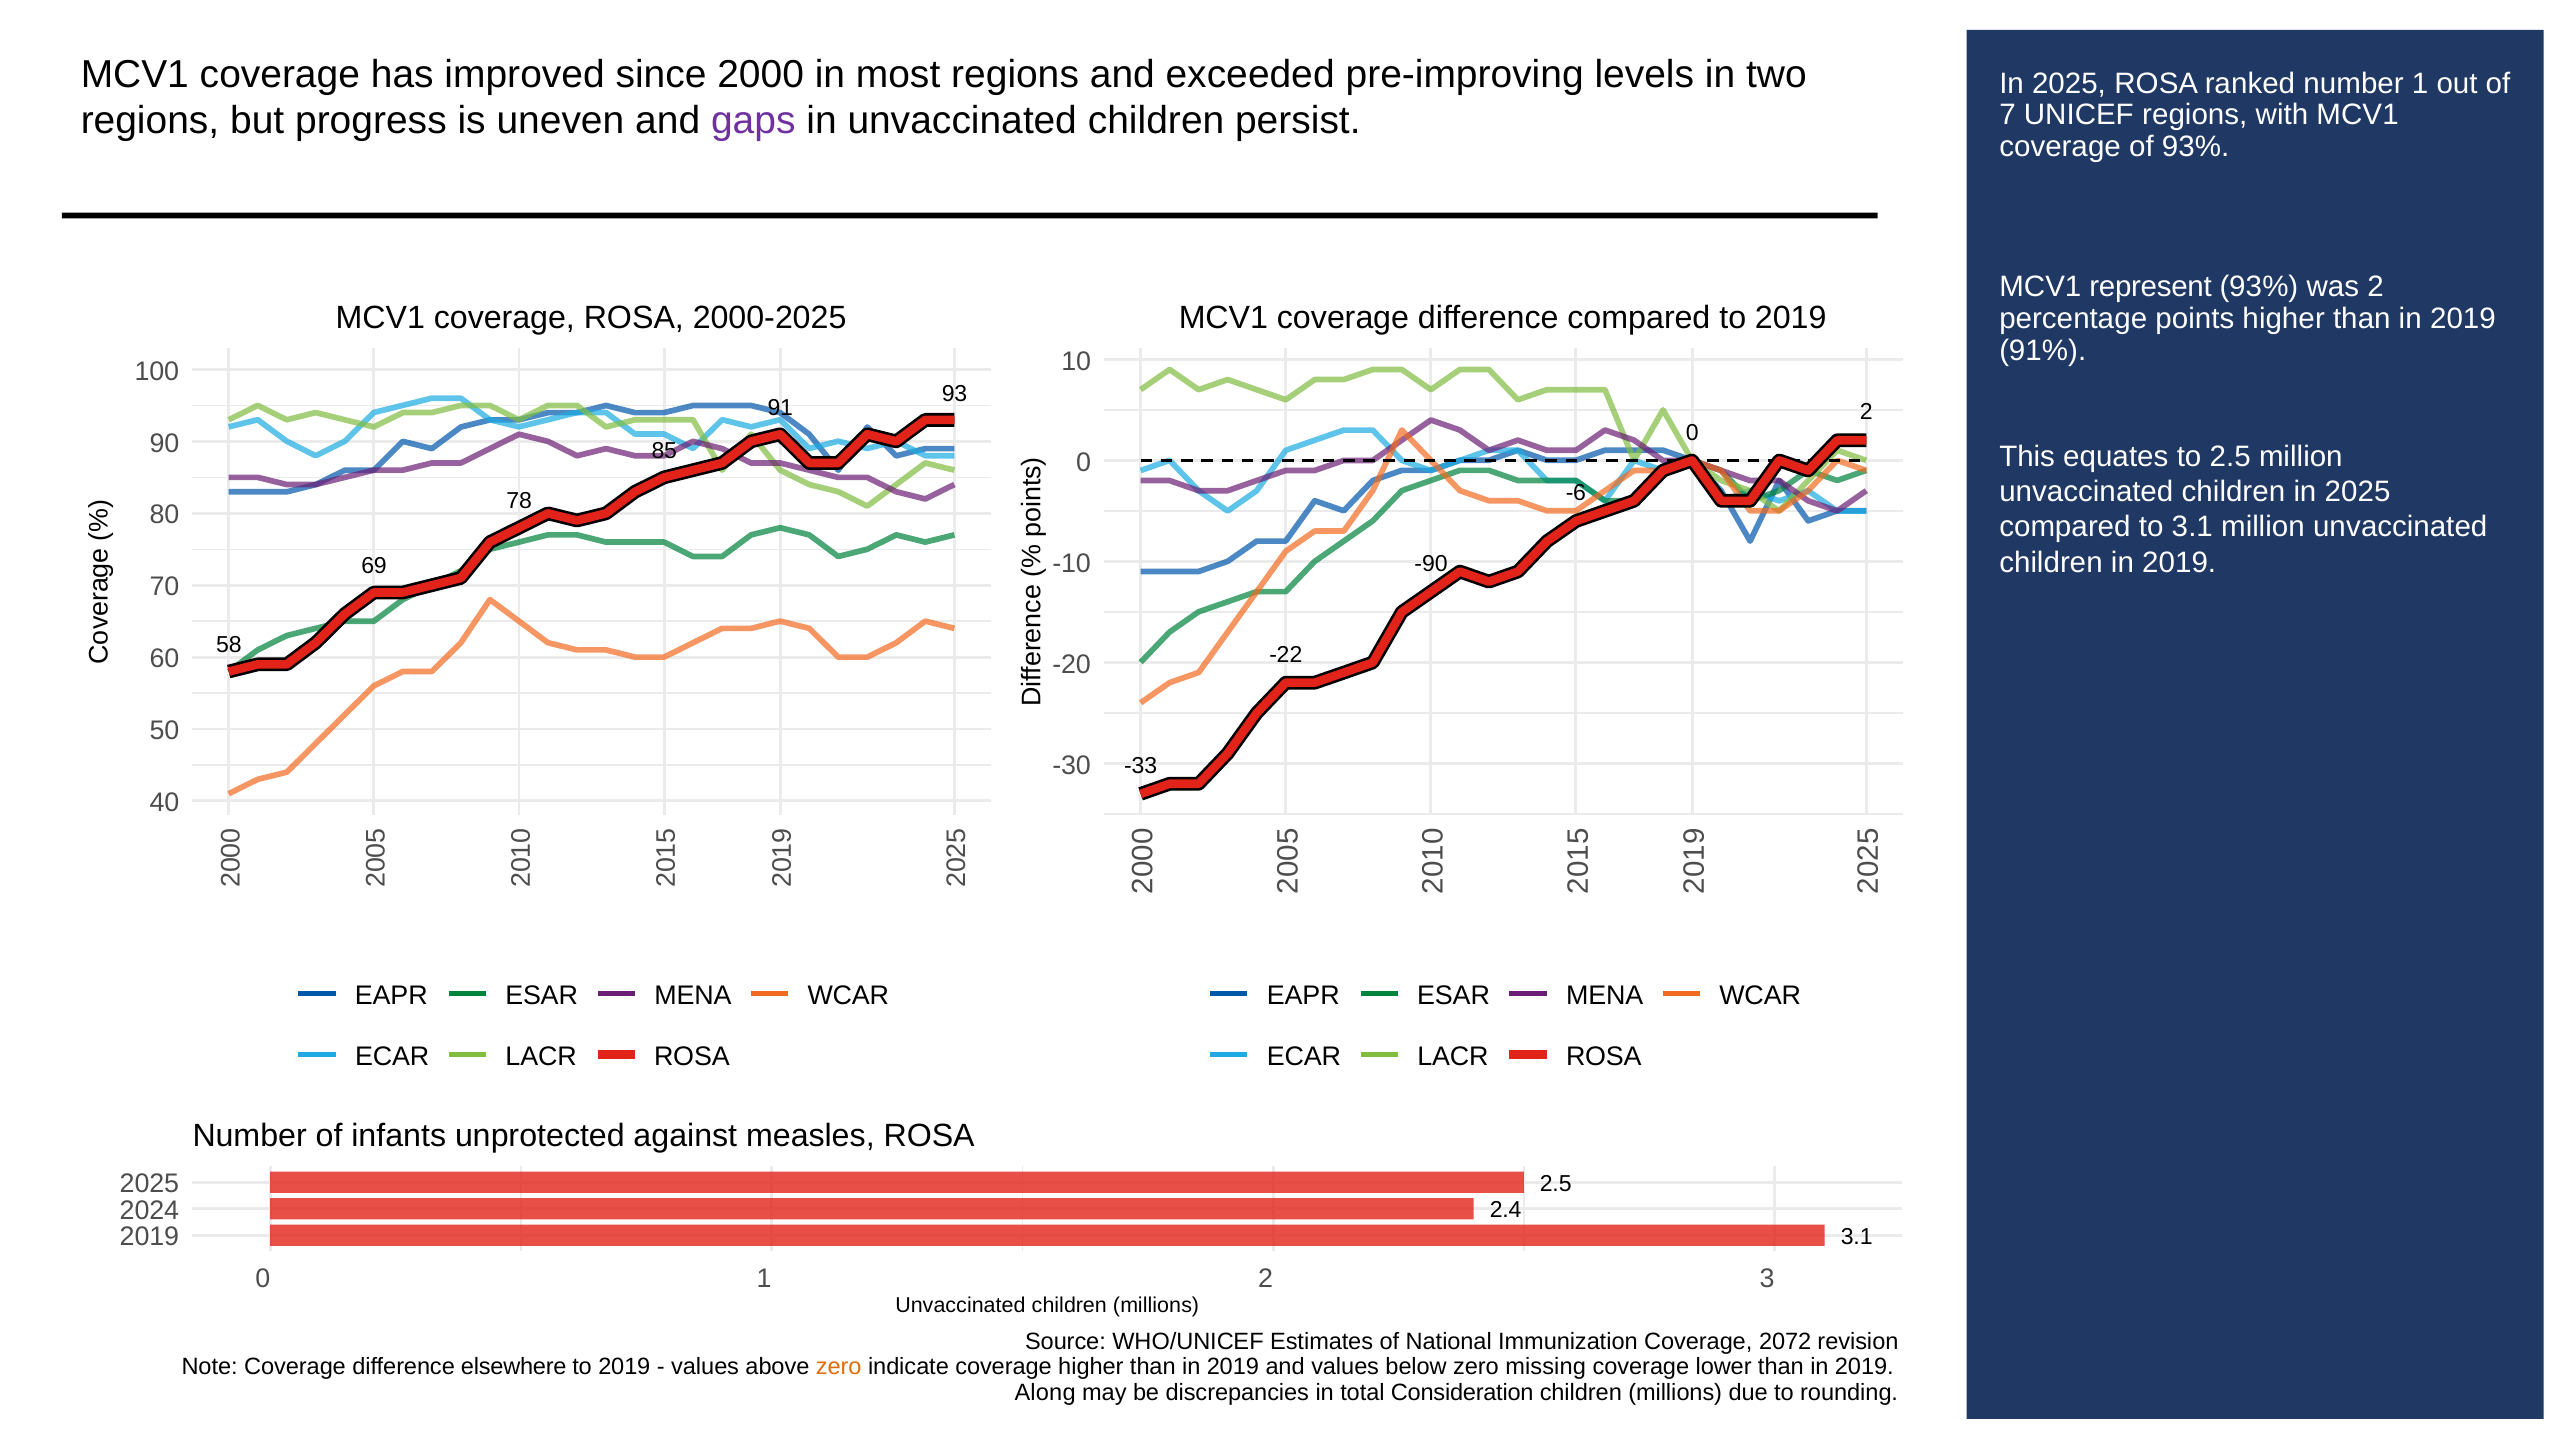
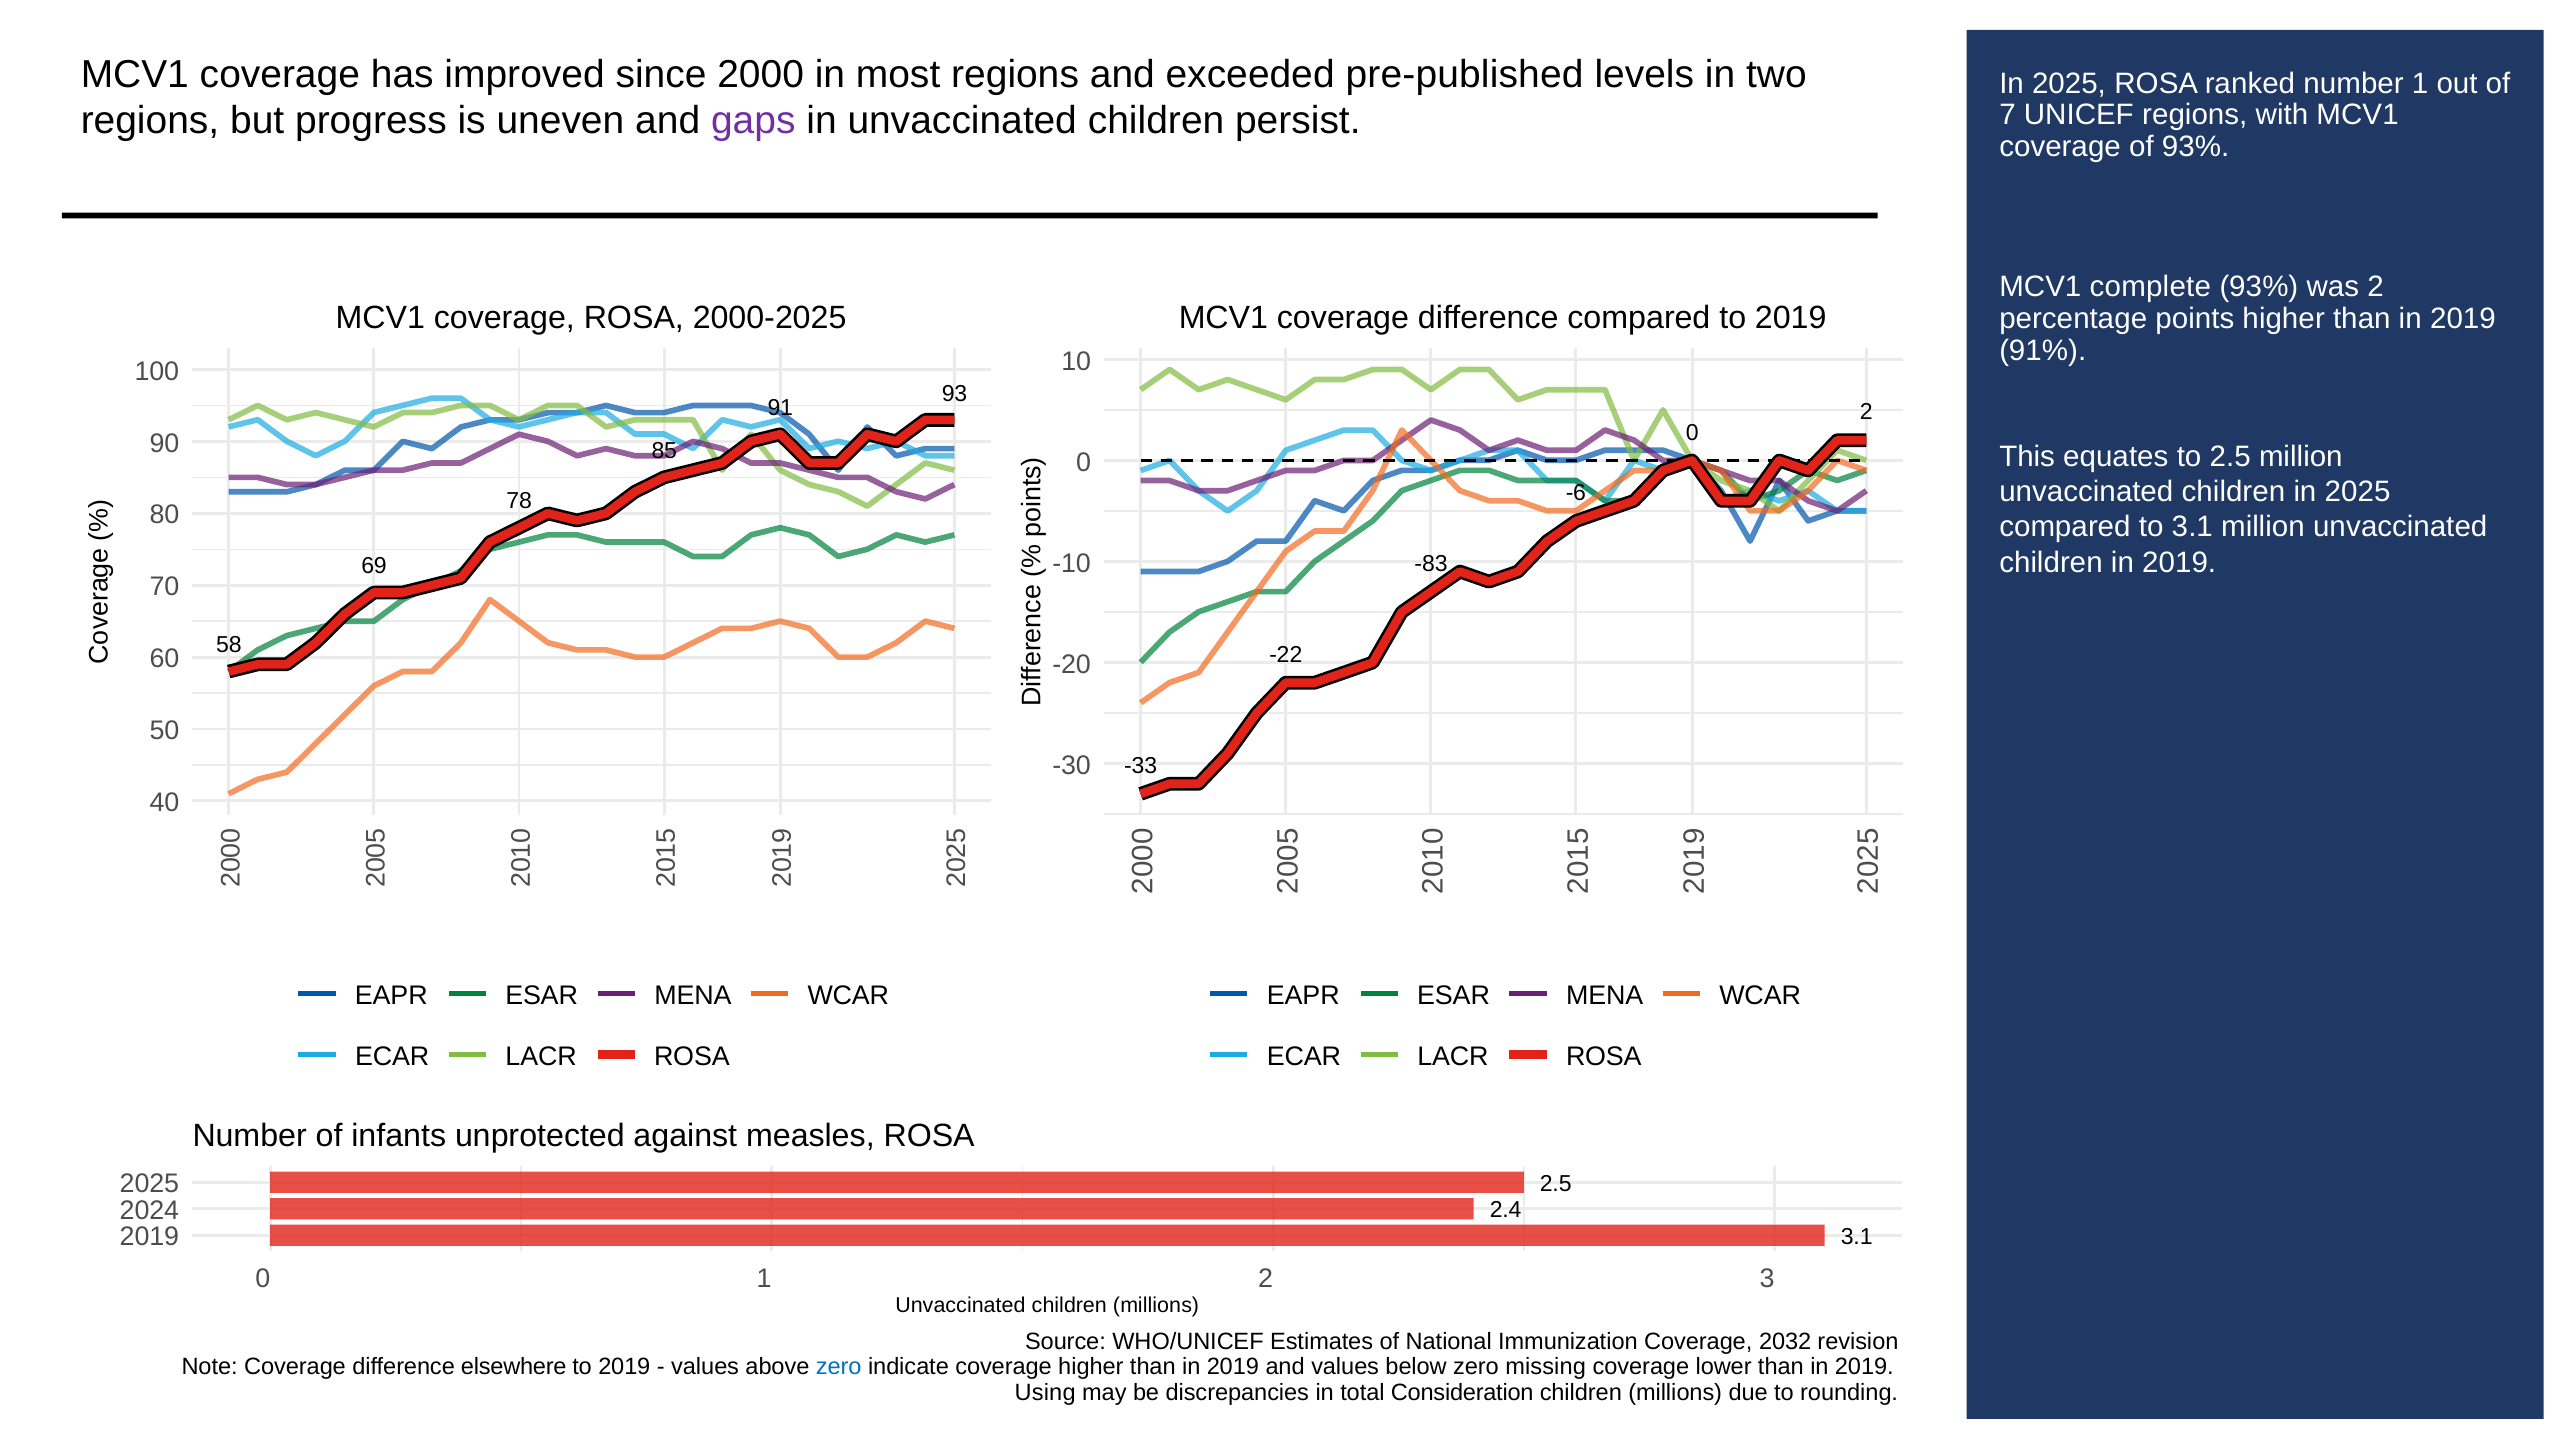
pre-improving: pre-improving -> pre-published
represent: represent -> complete
-90: -90 -> -83
2072: 2072 -> 2032
zero at (839, 1367) colour: orange -> blue
Along: Along -> Using
